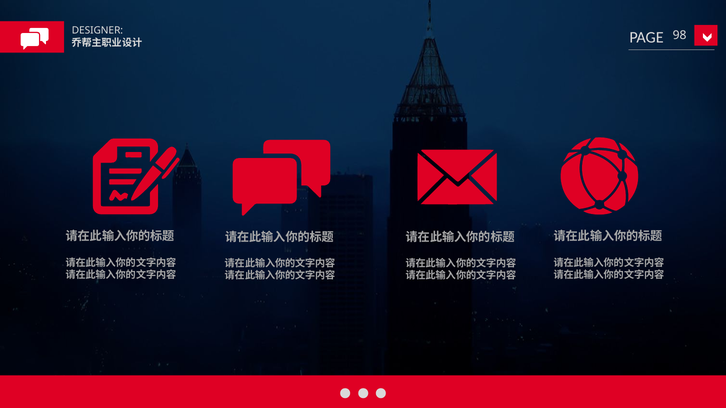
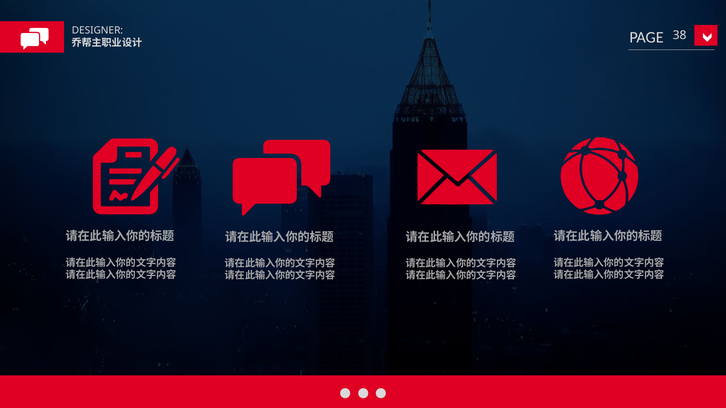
98: 98 -> 38
